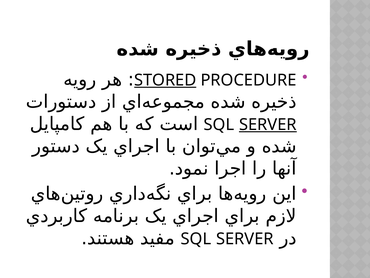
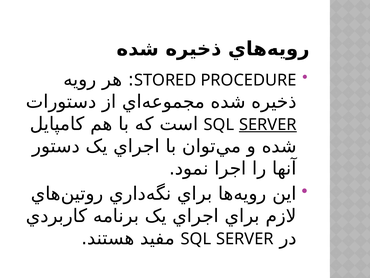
STORED underline: present -> none
